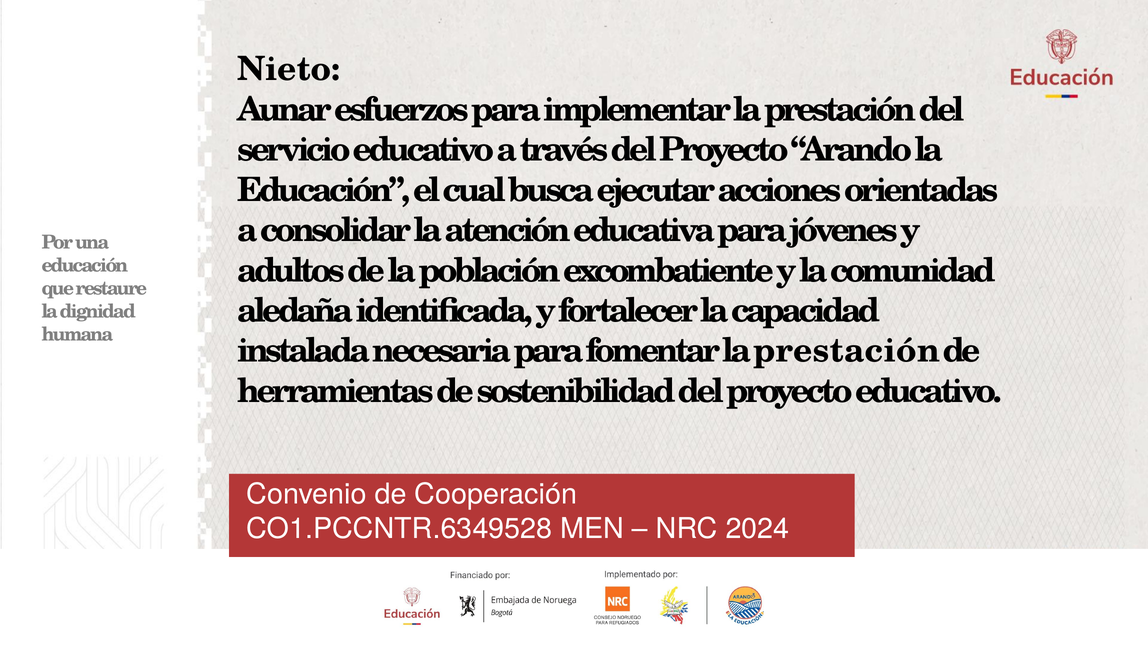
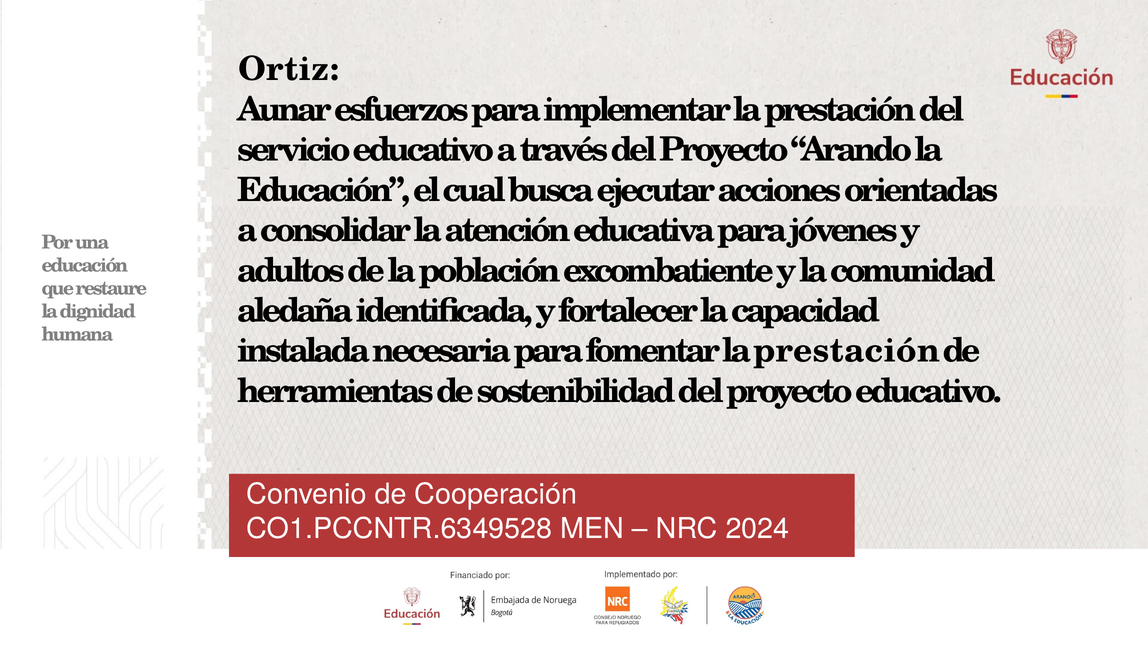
Nieto: Nieto -> Ortiz
